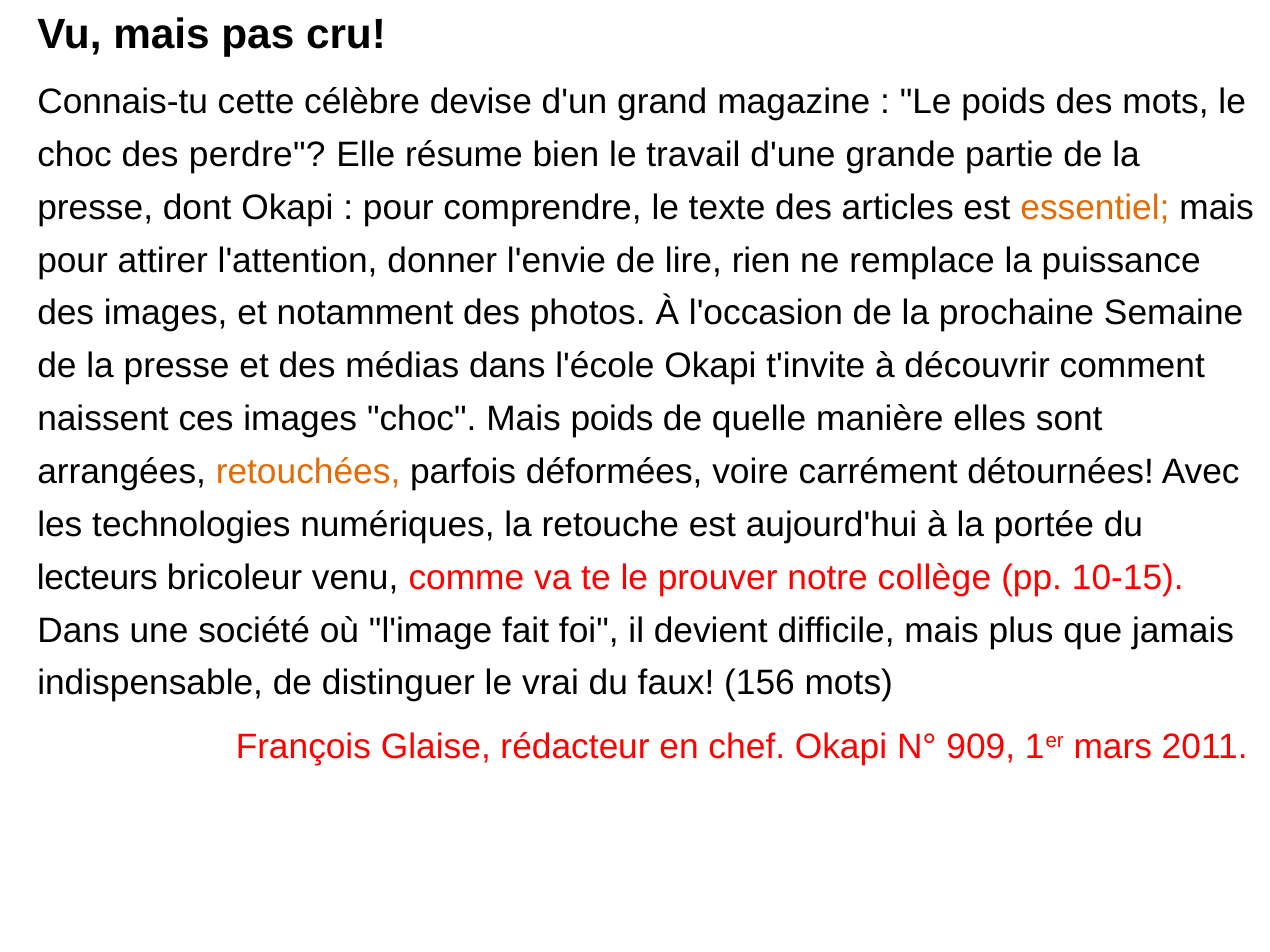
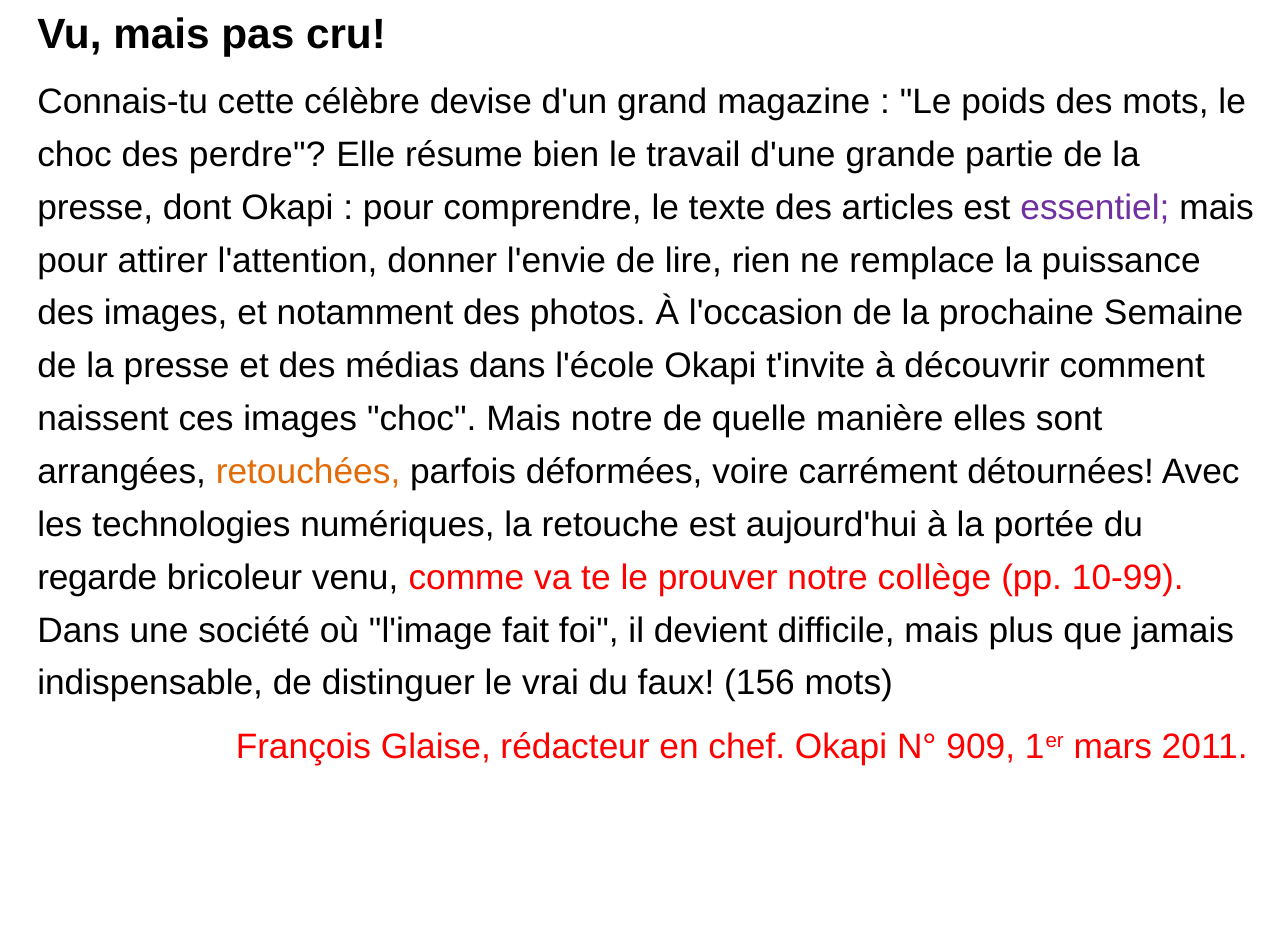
essentiel colour: orange -> purple
Mais poids: poids -> notre
lecteurs: lecteurs -> regarde
10-15: 10-15 -> 10-99
